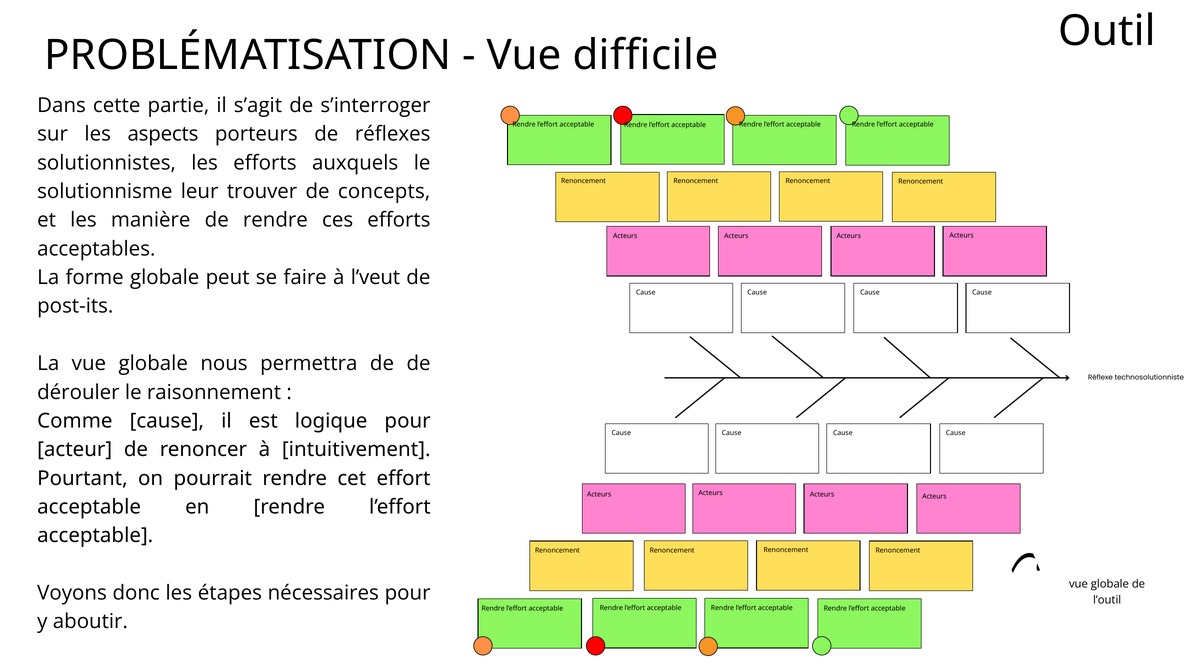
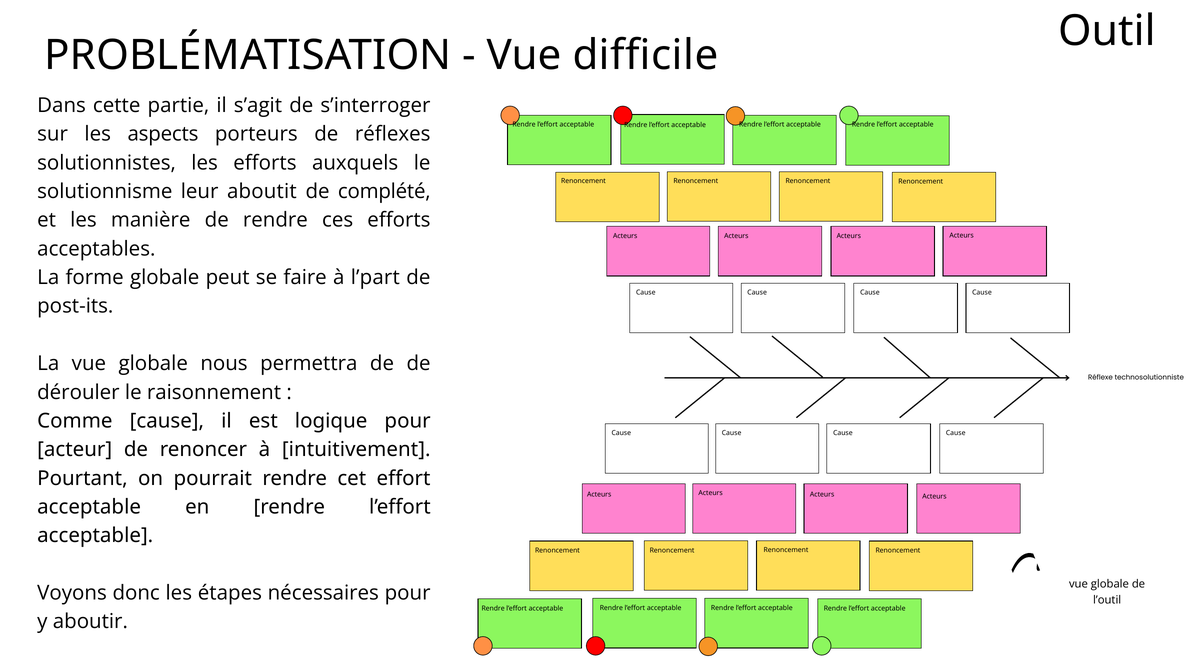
trouver: trouver -> aboutit
concepts: concepts -> complété
l’veut: l’veut -> l’part
